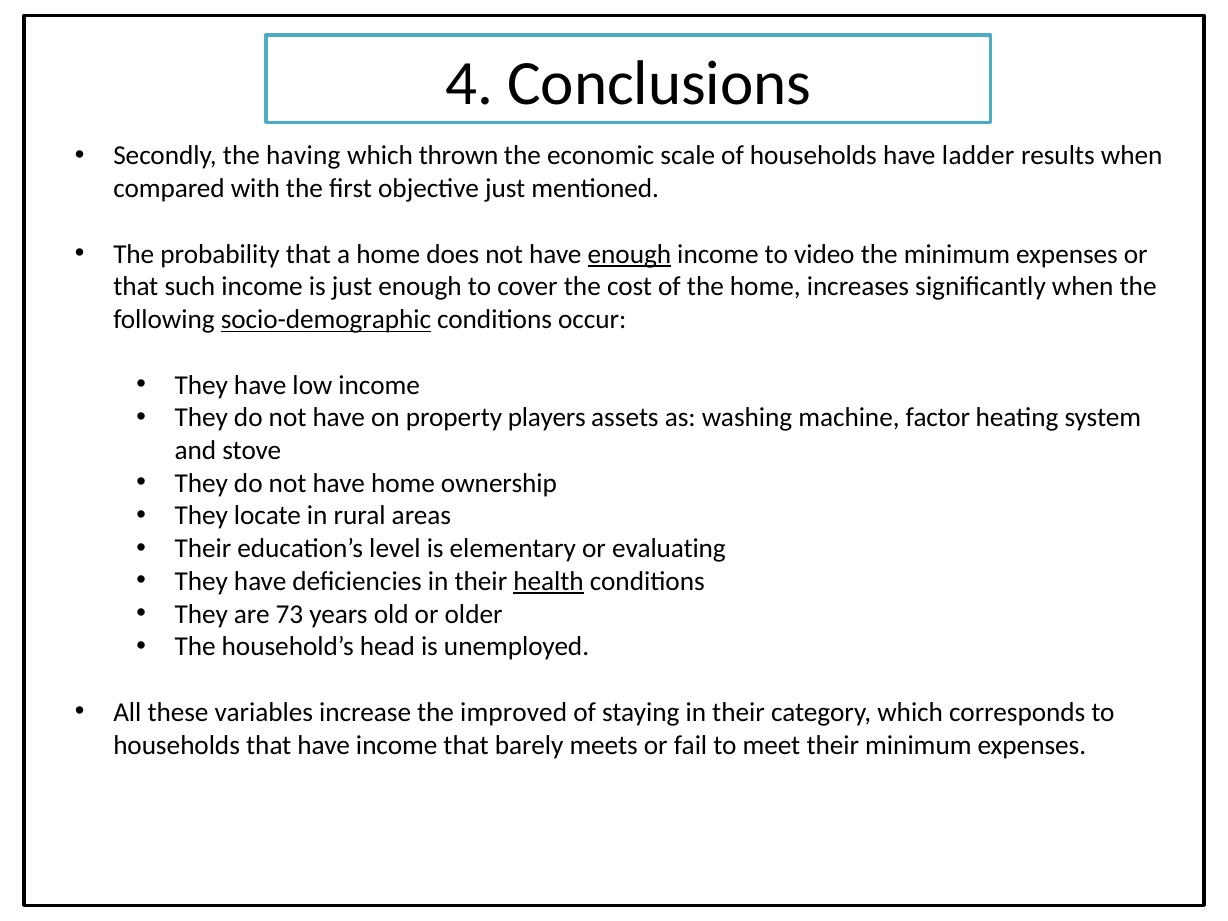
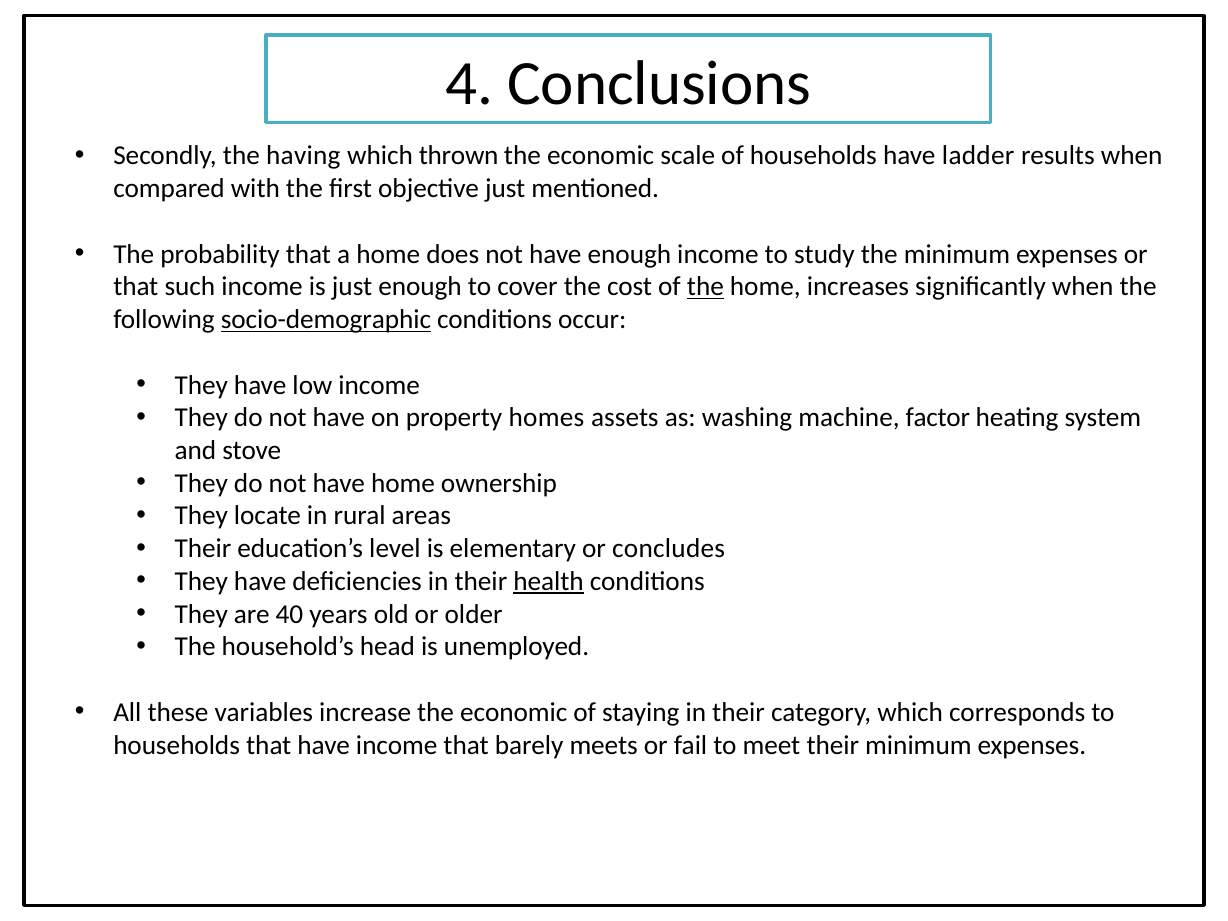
enough at (629, 254) underline: present -> none
video: video -> study
the at (705, 287) underline: none -> present
players: players -> homes
evaluating: evaluating -> concludes
73: 73 -> 40
increase the improved: improved -> economic
